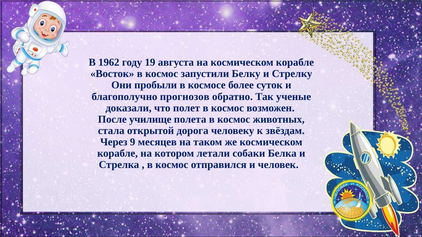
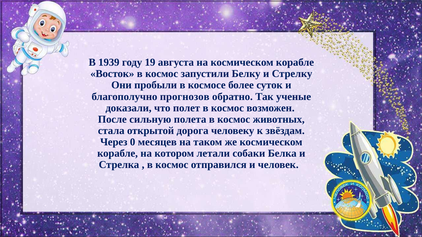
1962: 1962 -> 1939
училище: училище -> сильную
9: 9 -> 0
